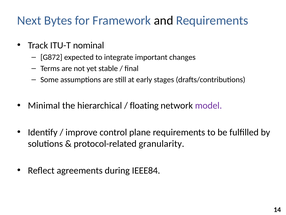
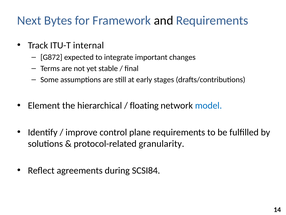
nominal: nominal -> internal
Minimal: Minimal -> Element
model colour: purple -> blue
IEEE84: IEEE84 -> SCSI84
